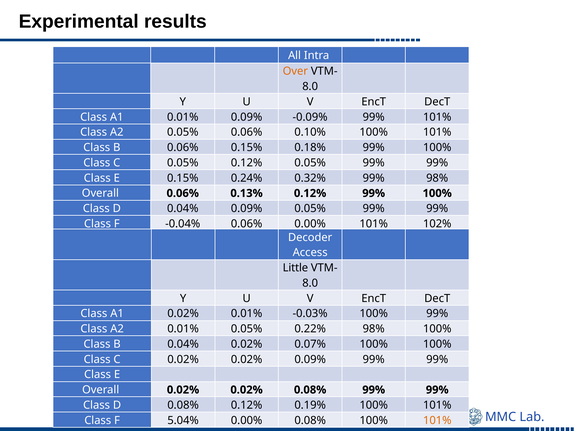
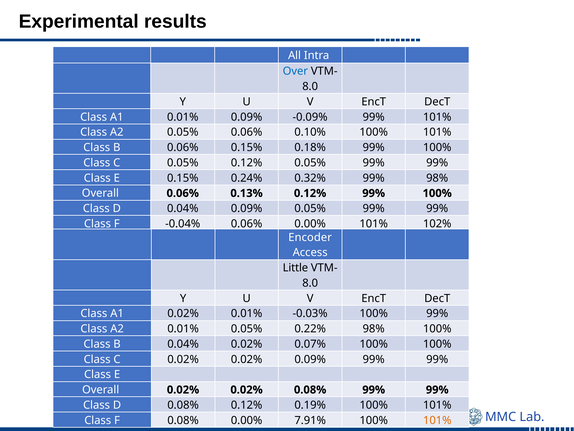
Over colour: orange -> blue
Decoder: Decoder -> Encoder
F 5.04%: 5.04% -> 0.08%
0.00% 0.08%: 0.08% -> 7.91%
